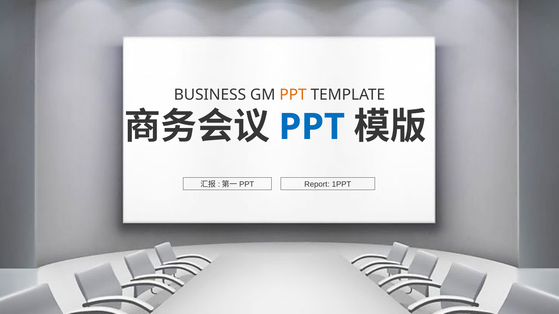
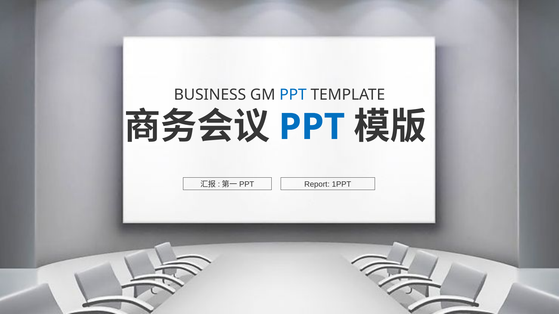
PPT at (293, 95) colour: orange -> blue
